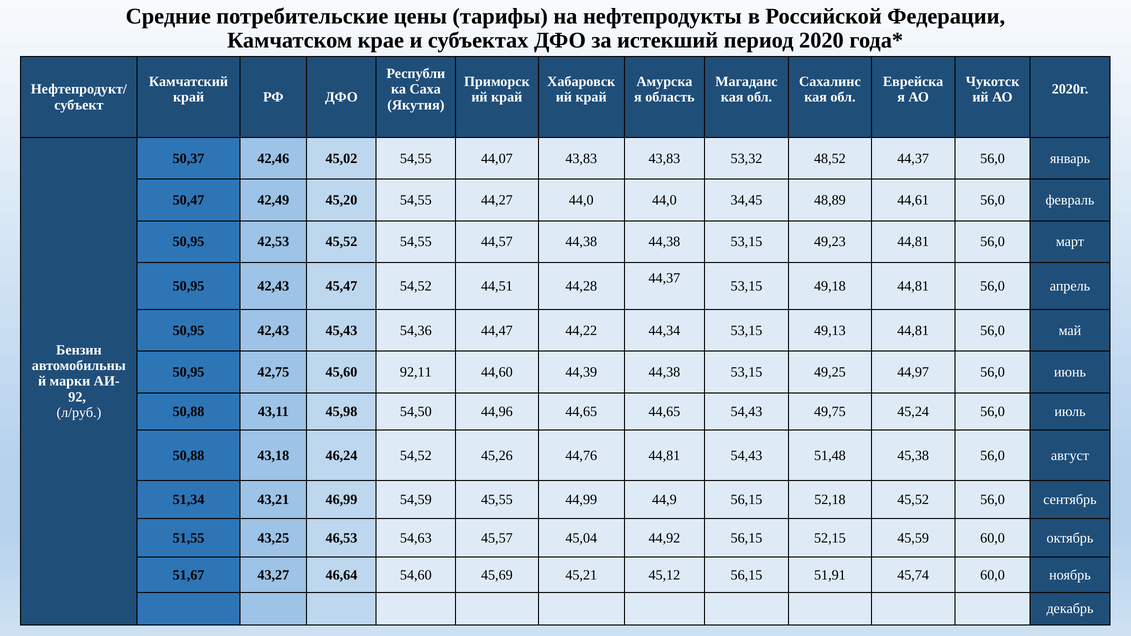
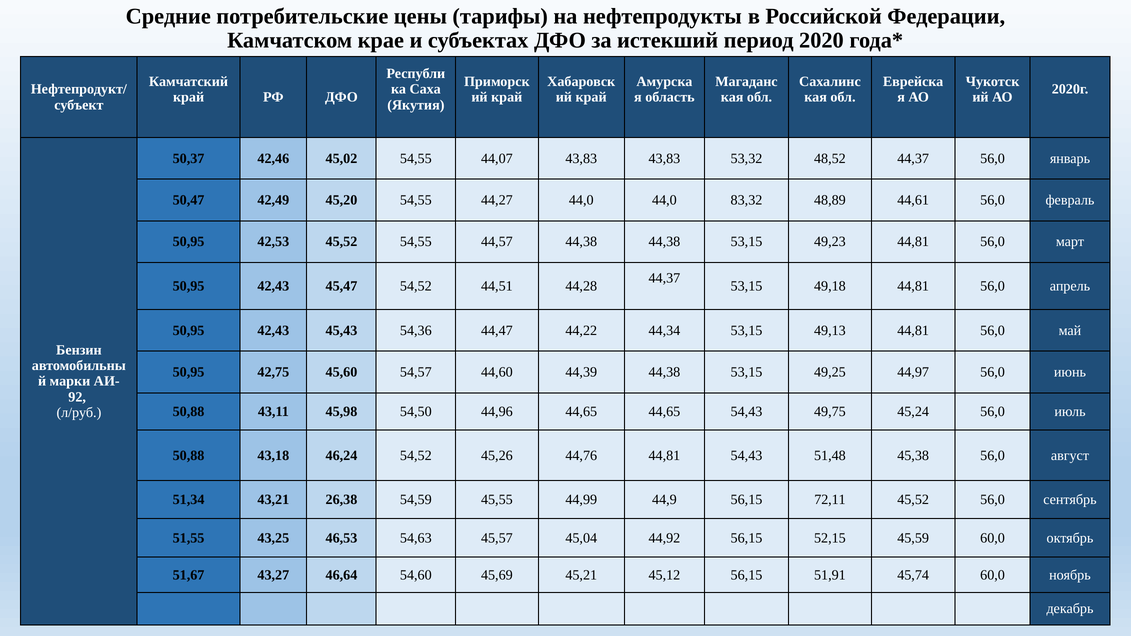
34,45: 34,45 -> 83,32
92,11: 92,11 -> 54,57
46,99: 46,99 -> 26,38
52,18: 52,18 -> 72,11
